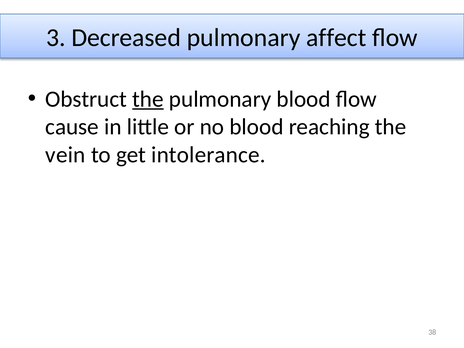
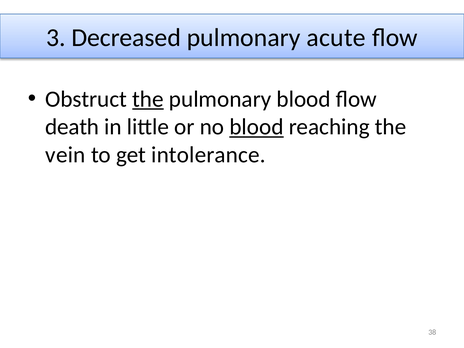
affect: affect -> acute
cause: cause -> death
blood at (256, 127) underline: none -> present
